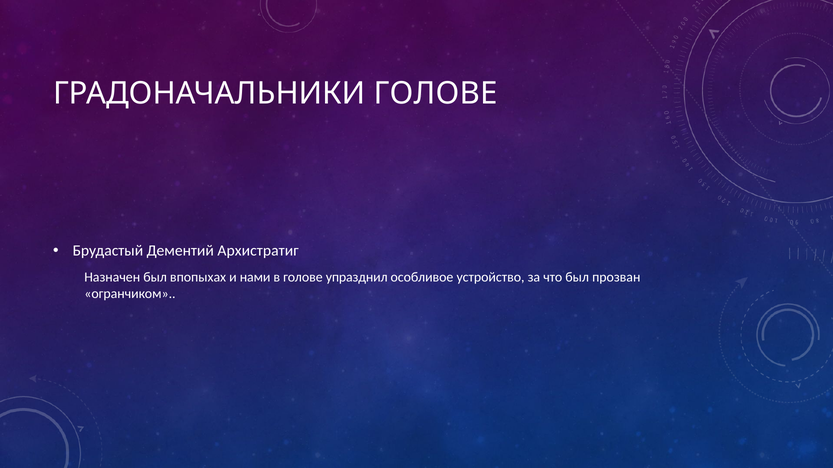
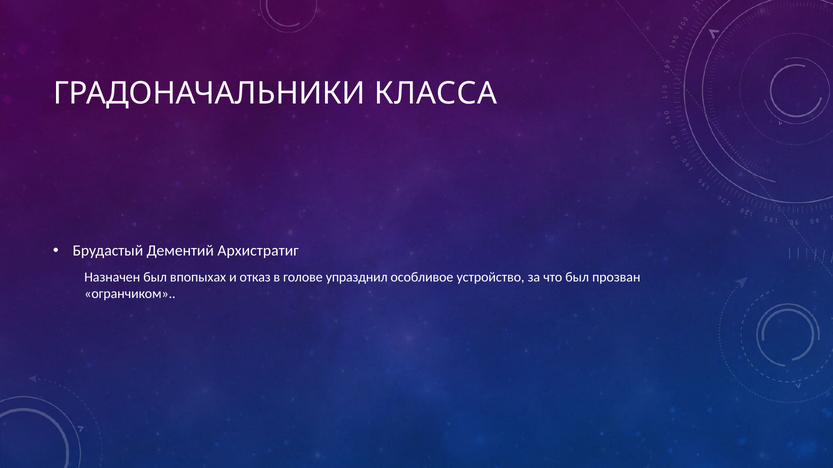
ГРАДОНАЧАЛЬНИКИ ГОЛОВЕ: ГОЛОВЕ -> КЛАССА
нами: нами -> отказ
